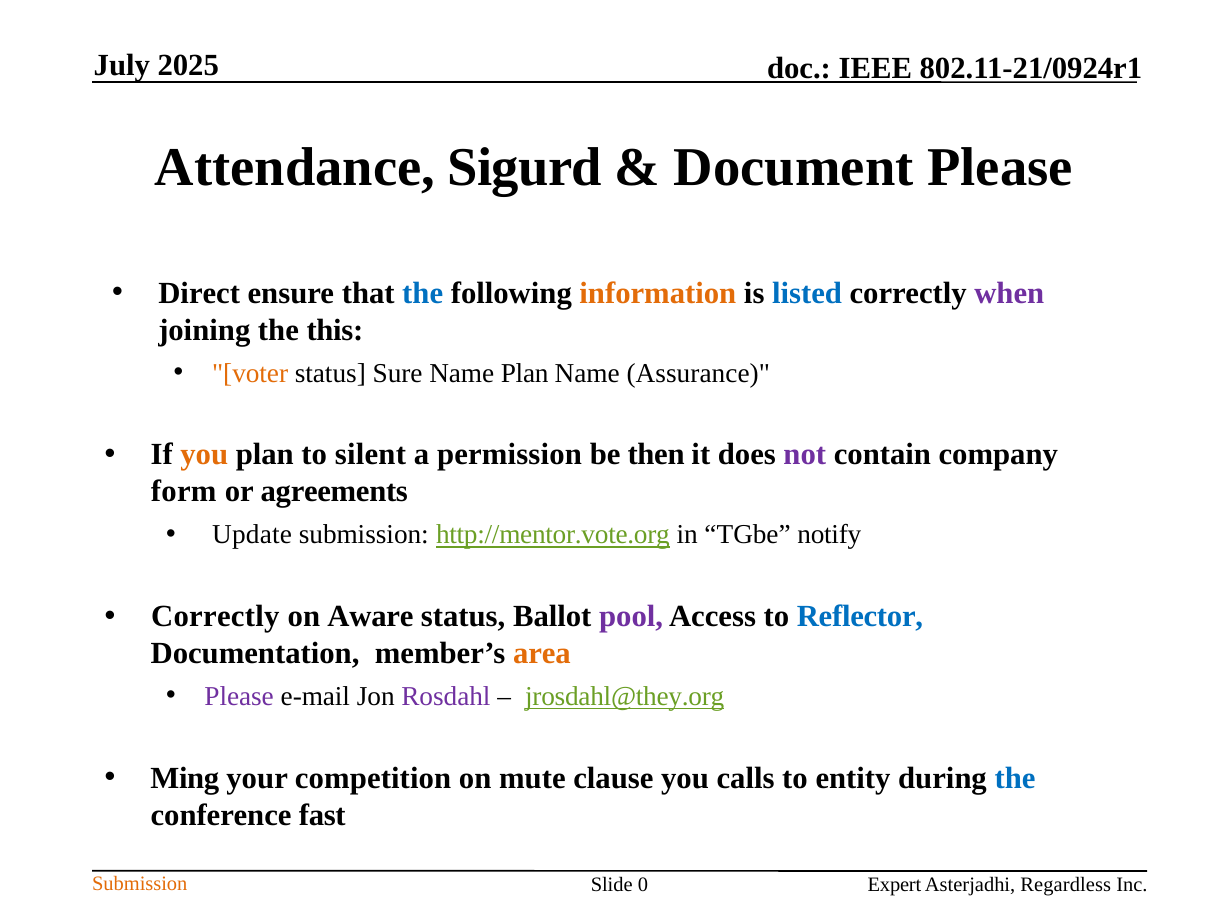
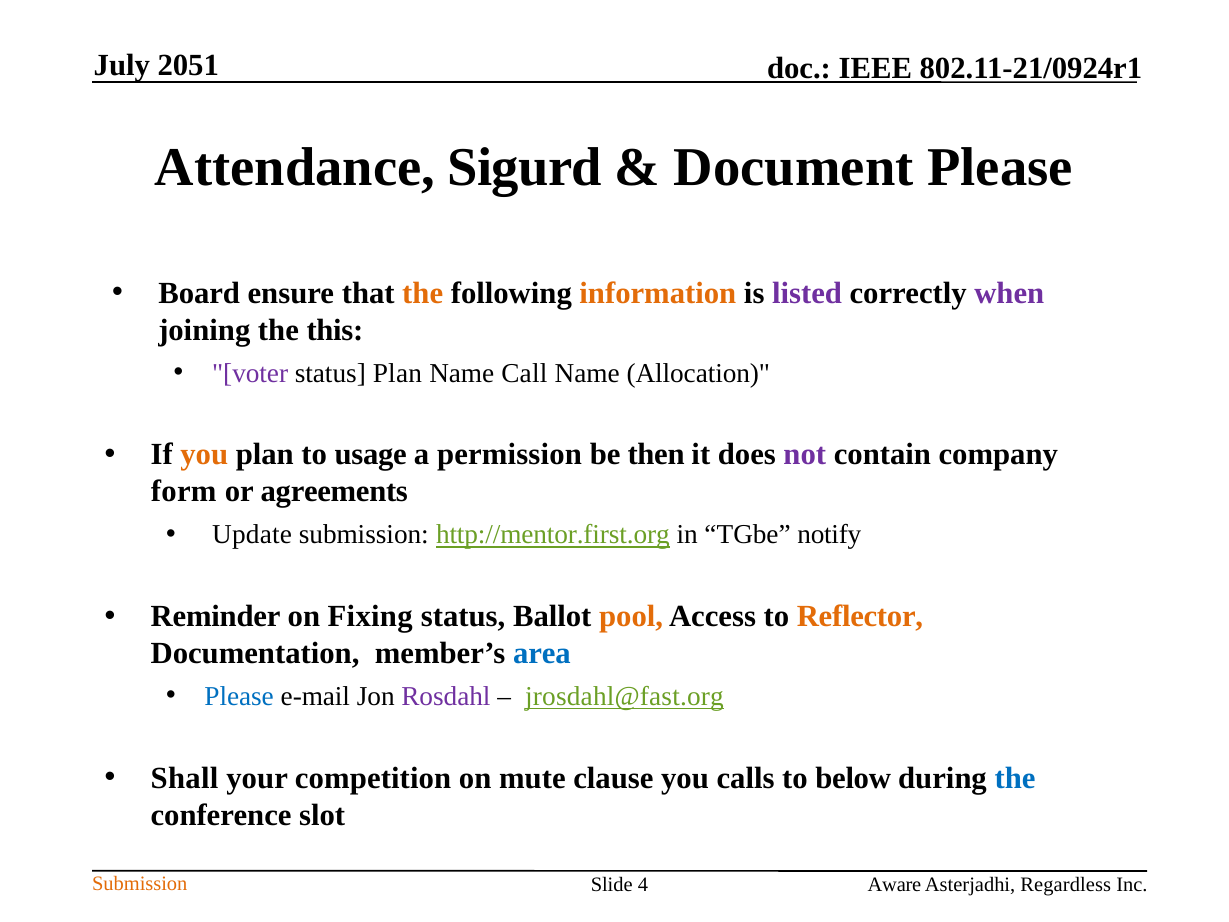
2025: 2025 -> 2051
Direct: Direct -> Board
the at (423, 293) colour: blue -> orange
listed colour: blue -> purple
voter colour: orange -> purple
status Sure: Sure -> Plan
Name Plan: Plan -> Call
Assurance: Assurance -> Allocation
silent: silent -> usage
http://mentor.vote.org: http://mentor.vote.org -> http://mentor.first.org
Correctly at (215, 616): Correctly -> Reminder
Aware: Aware -> Fixing
pool colour: purple -> orange
Reflector colour: blue -> orange
area colour: orange -> blue
Please at (239, 696) colour: purple -> blue
jrosdahl@they.org: jrosdahl@they.org -> jrosdahl@fast.org
Ming: Ming -> Shall
entity: entity -> below
fast: fast -> slot
0: 0 -> 4
Expert: Expert -> Aware
